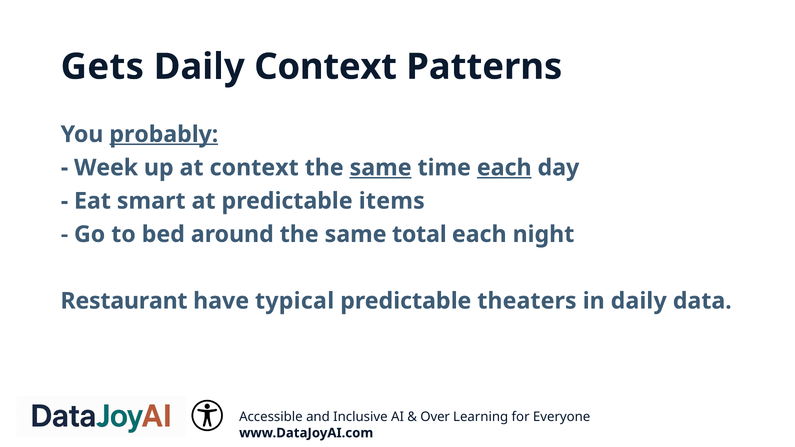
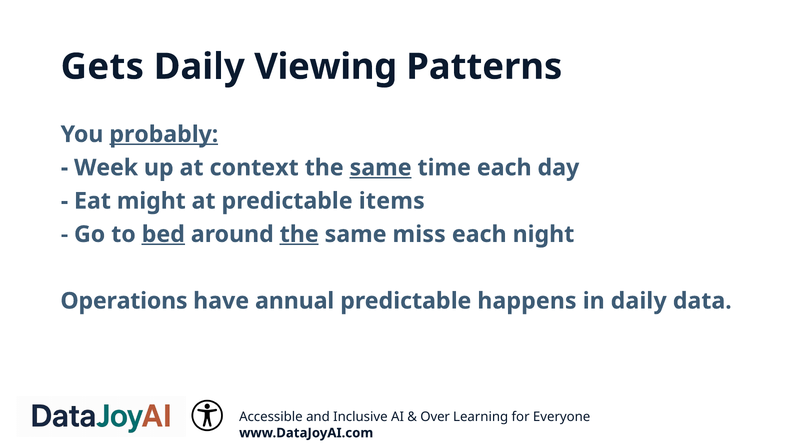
Daily Context: Context -> Viewing
each at (504, 168) underline: present -> none
smart: smart -> might
bed underline: none -> present
the at (299, 234) underline: none -> present
total: total -> miss
Restaurant: Restaurant -> Operations
typical: typical -> annual
theaters: theaters -> happens
